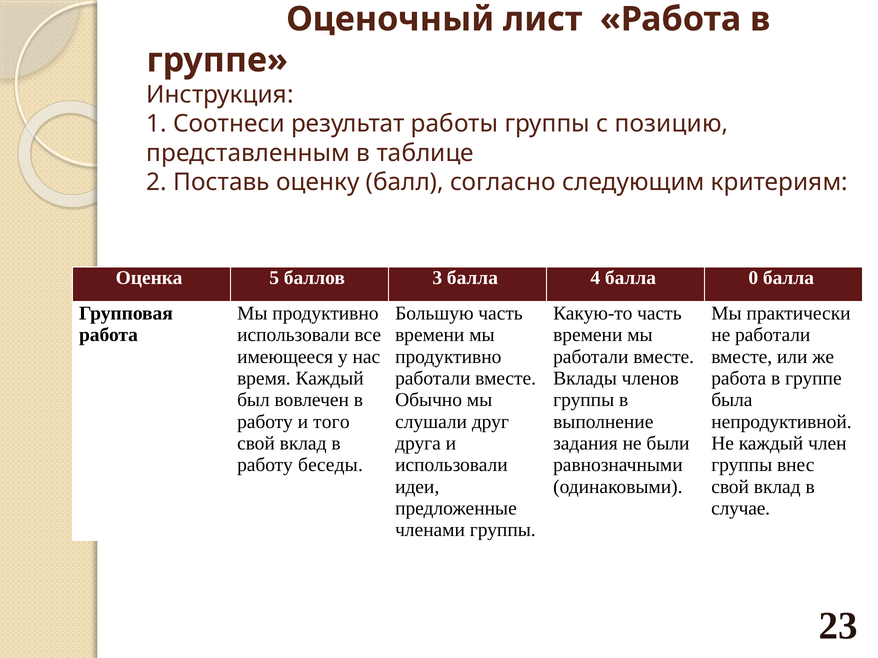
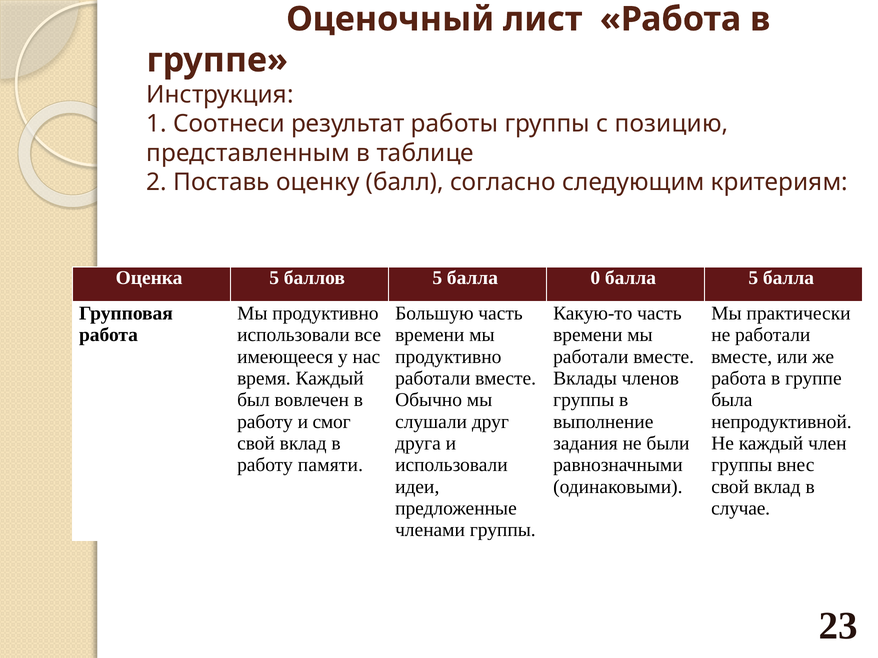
баллов 3: 3 -> 5
4: 4 -> 0
балла 0: 0 -> 5
того: того -> смог
беседы: беседы -> памяти
